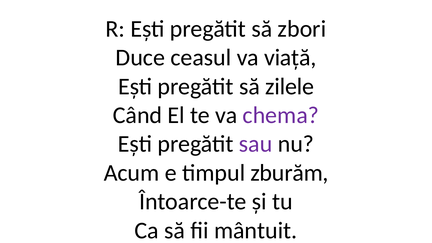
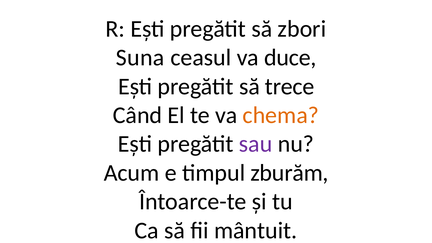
Duce: Duce -> Suna
viață: viață -> duce
zilele: zilele -> trece
chema colour: purple -> orange
